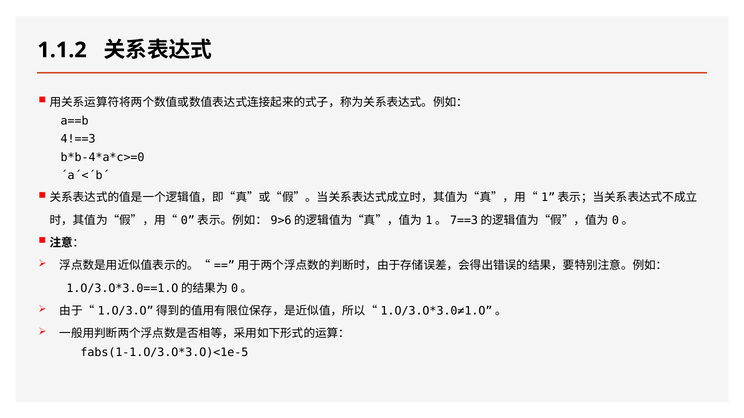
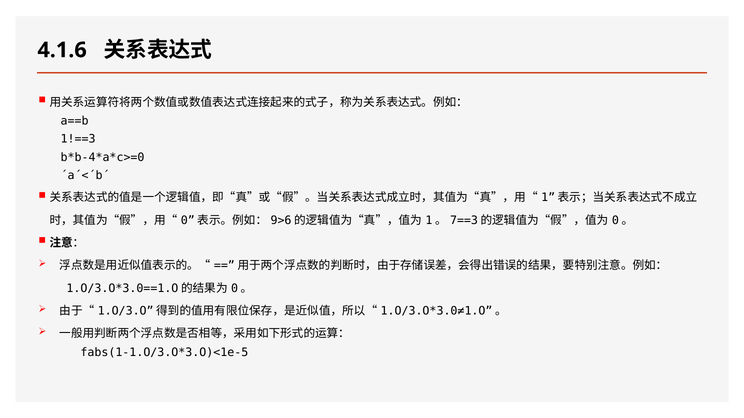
1.1.2: 1.1.2 -> 4.1.6
4!==3: 4!==3 -> 1!==3
